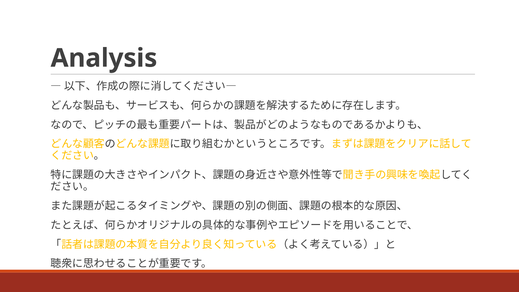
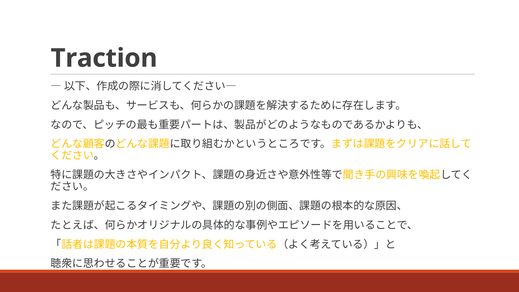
Analysis: Analysis -> Traction
